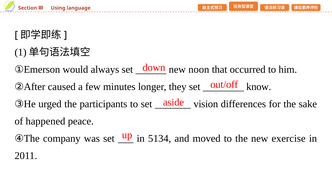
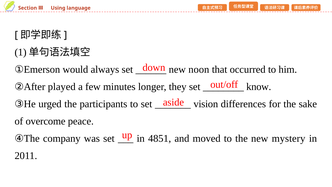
caused: caused -> played
happened: happened -> overcome
5134: 5134 -> 4851
exercise: exercise -> mystery
